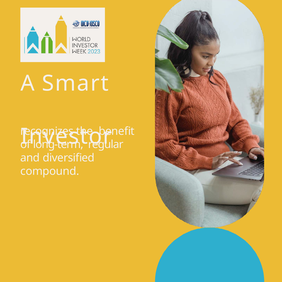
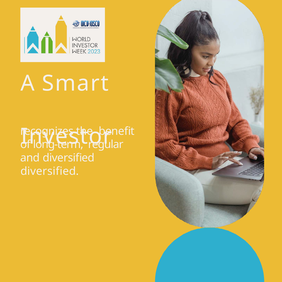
compound at (50, 171): compound -> diversified
